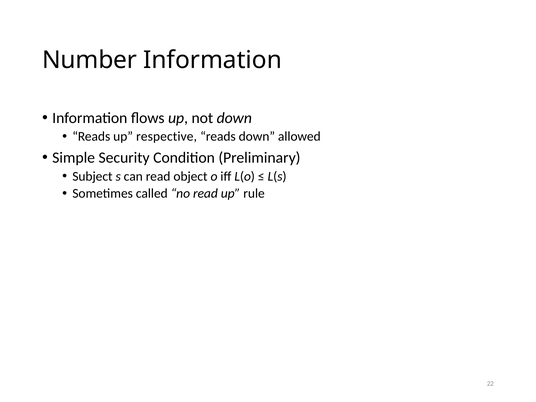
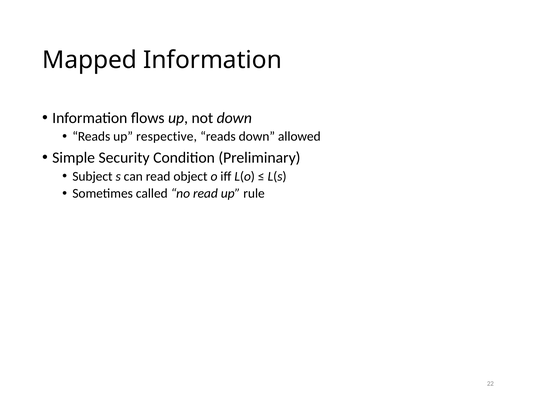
Number: Number -> Mapped
